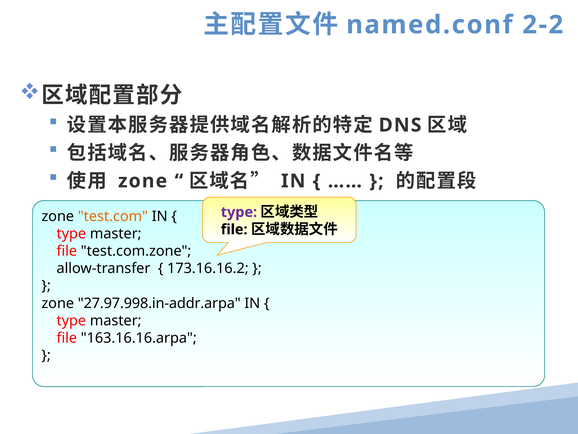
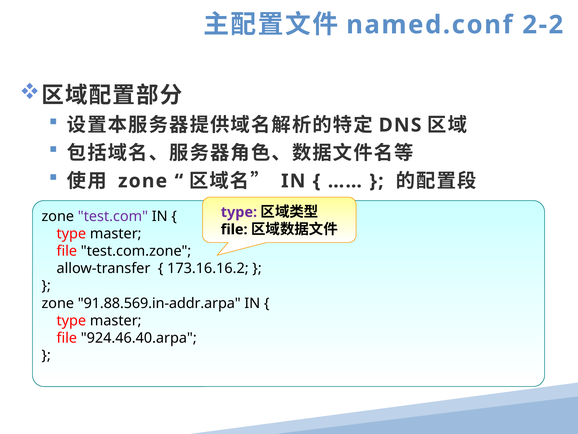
test.com colour: orange -> purple
27.97.998.in-addr.arpa: 27.97.998.in-addr.arpa -> 91.88.569.in-addr.arpa
163.16.16.arpa: 163.16.16.arpa -> 924.46.40.arpa
